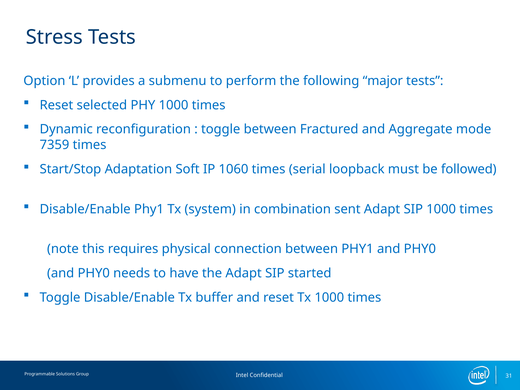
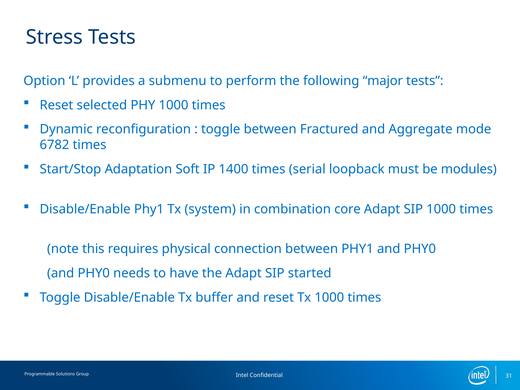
7359: 7359 -> 6782
1060: 1060 -> 1400
followed: followed -> modules
sent: sent -> core
